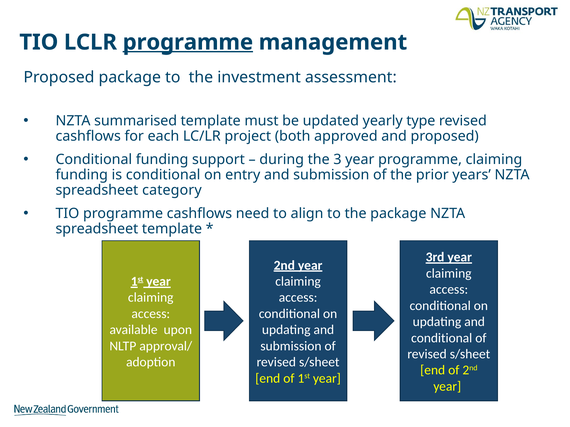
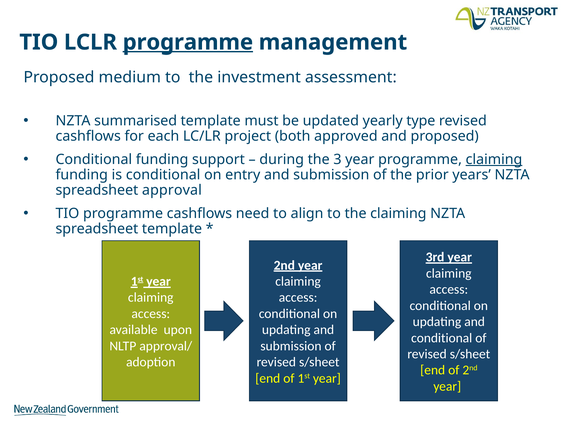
Proposed package: package -> medium
claiming at (494, 160) underline: none -> present
category: category -> approval
the package: package -> claiming
